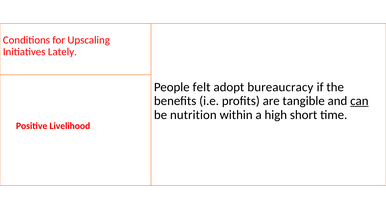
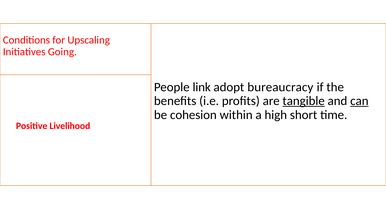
Lately: Lately -> Going
felt: felt -> link
tangible underline: none -> present
nutrition: nutrition -> cohesion
